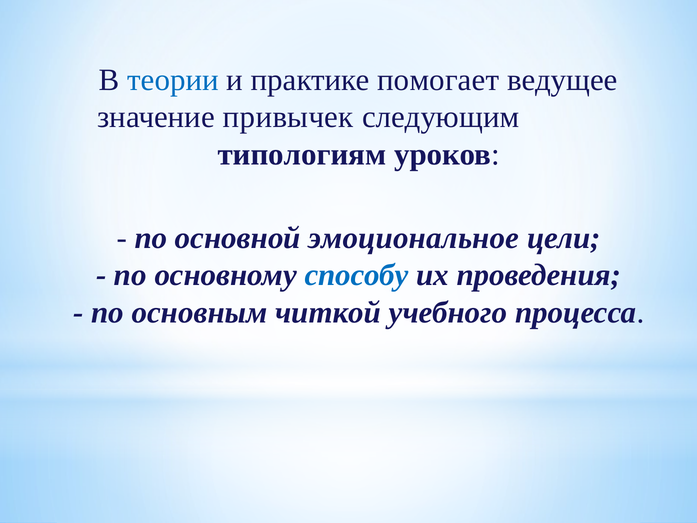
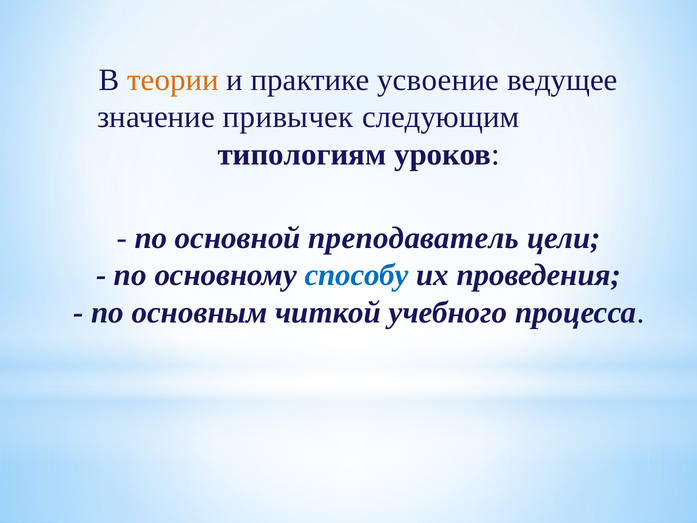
теории colour: blue -> orange
помогает: помогает -> усвоение
эмоциональное: эмоциональное -> преподаватель
